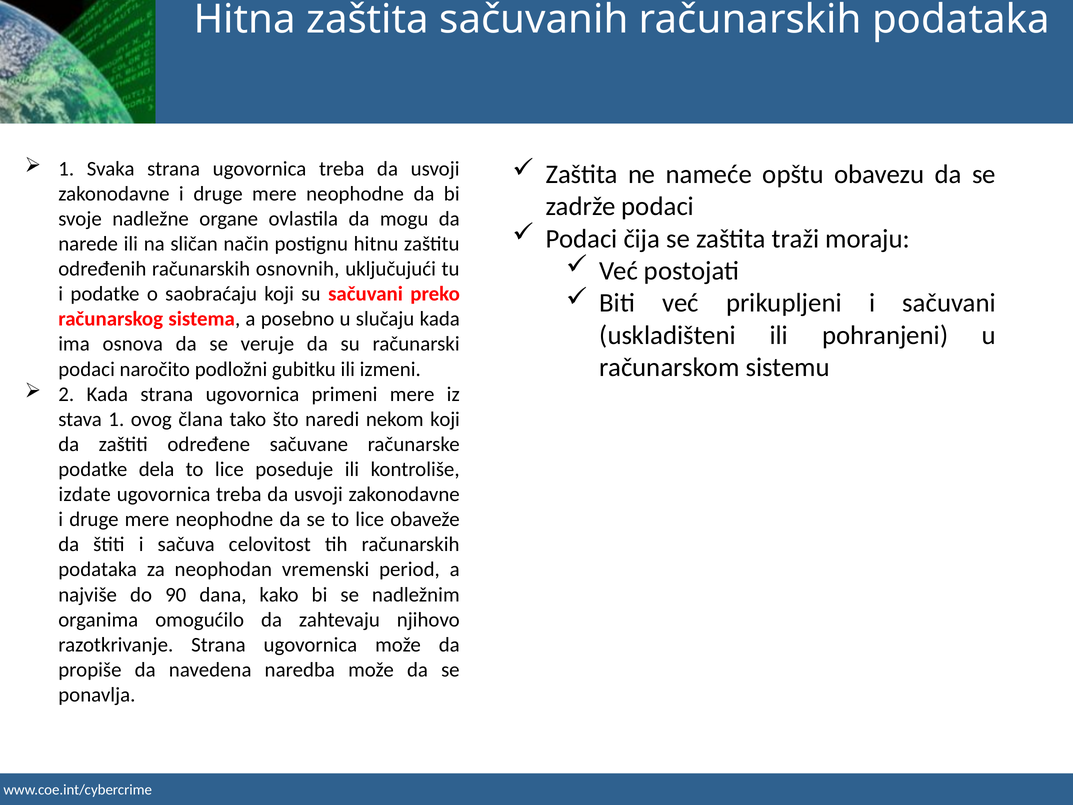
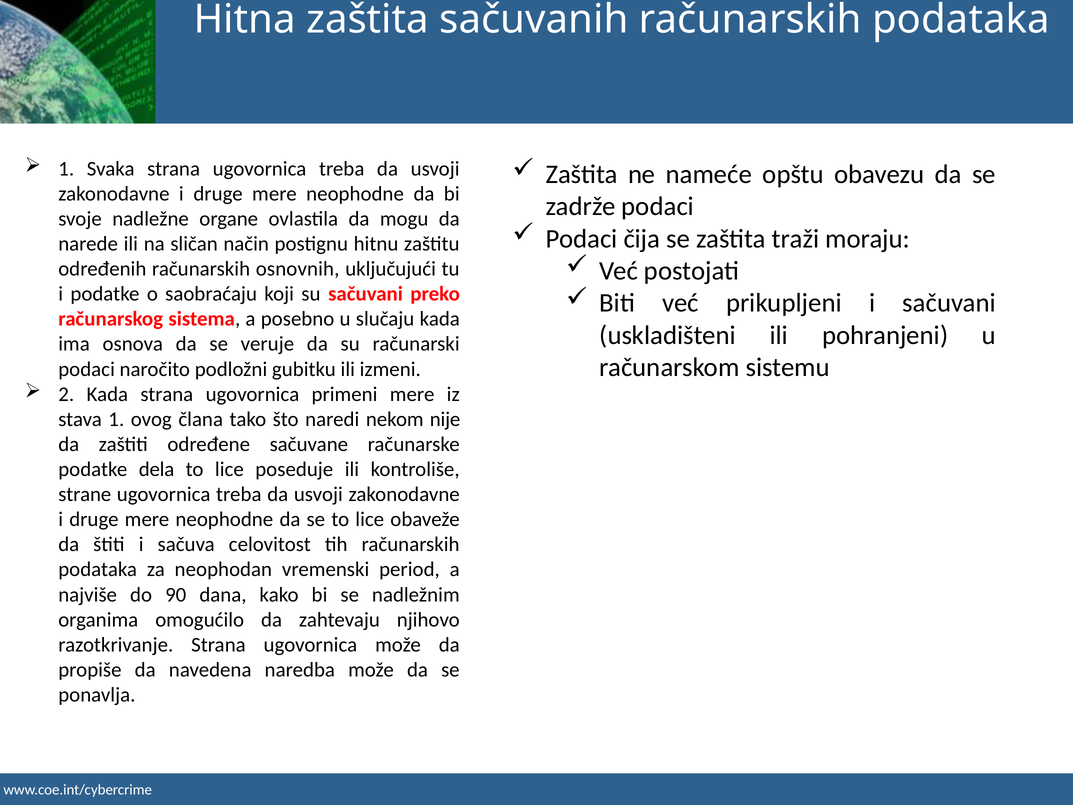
nekom koji: koji -> nije
izdate: izdate -> strane
